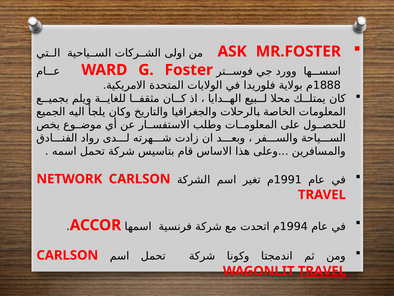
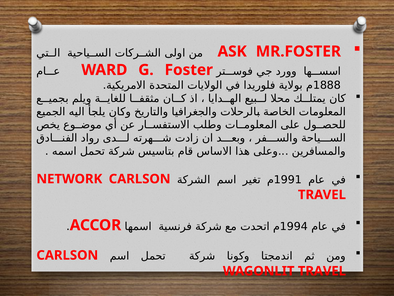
TRAVEL at (322, 271) underline: present -> none
